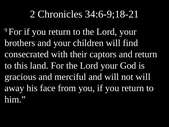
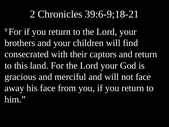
34:6-9;18-21: 34:6-9;18-21 -> 39:6-9;18-21
not will: will -> face
